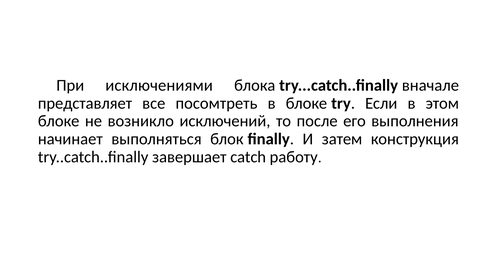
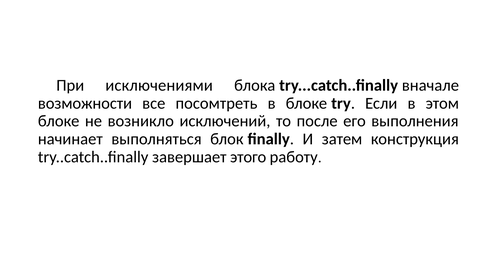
представляет: представляет -> возможности
catch: catch -> этого
